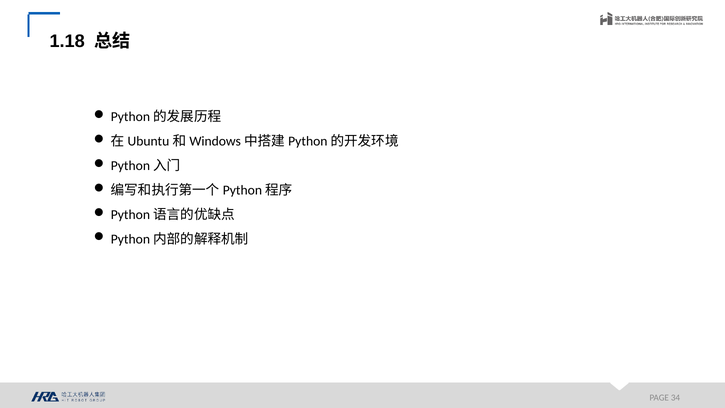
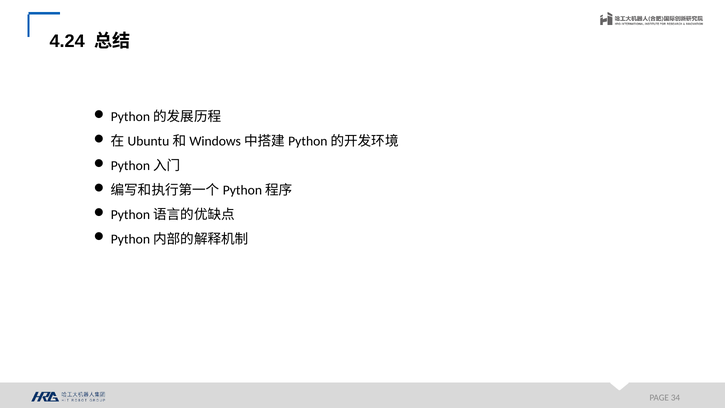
1.18: 1.18 -> 4.24
